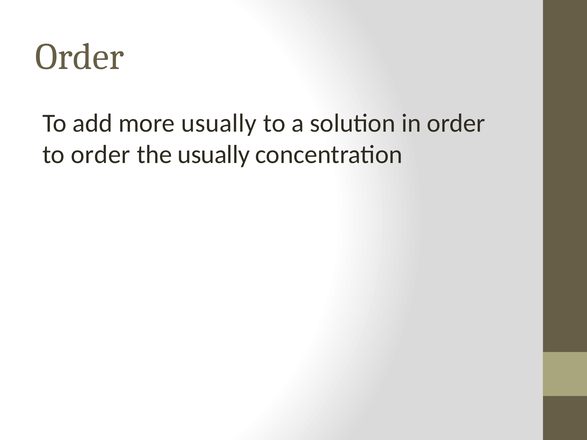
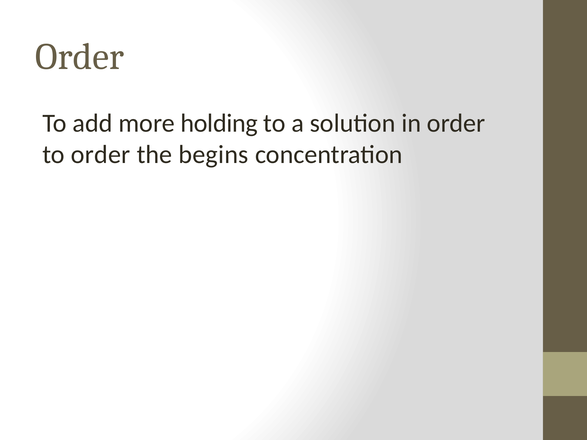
more usually: usually -> holding
the usually: usually -> begins
